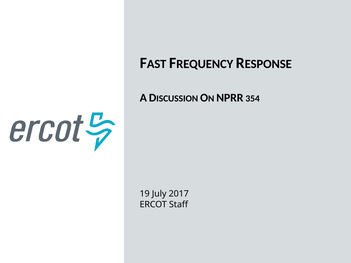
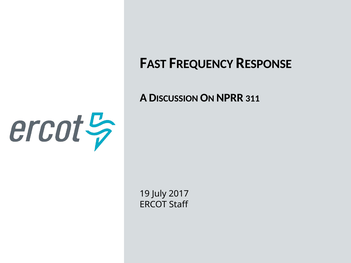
354: 354 -> 311
